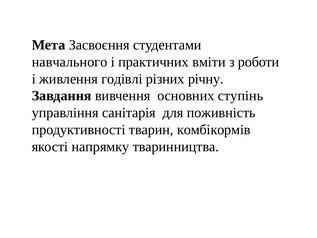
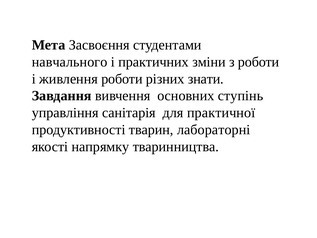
вміти: вміти -> зміни
живлення годівлі: годівлі -> роботи
річну: річну -> знати
поживність: поживність -> практичної
комбікормів: комбікормів -> лабораторні
